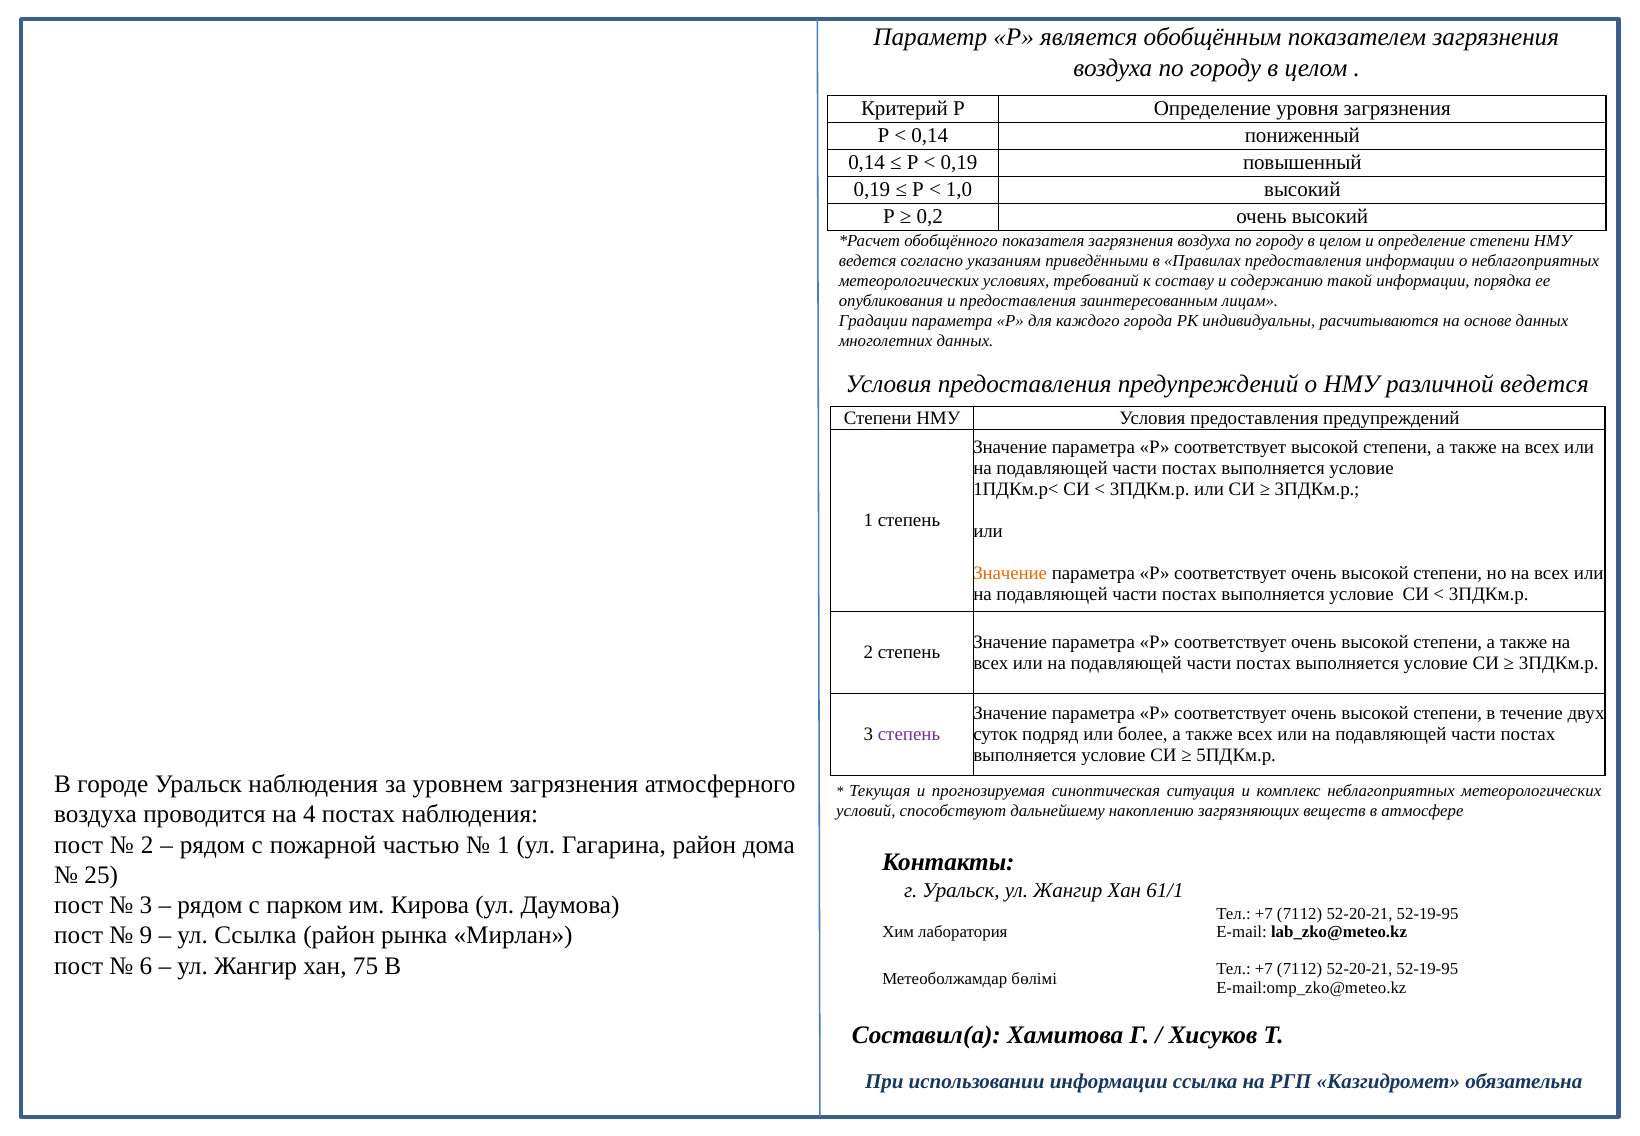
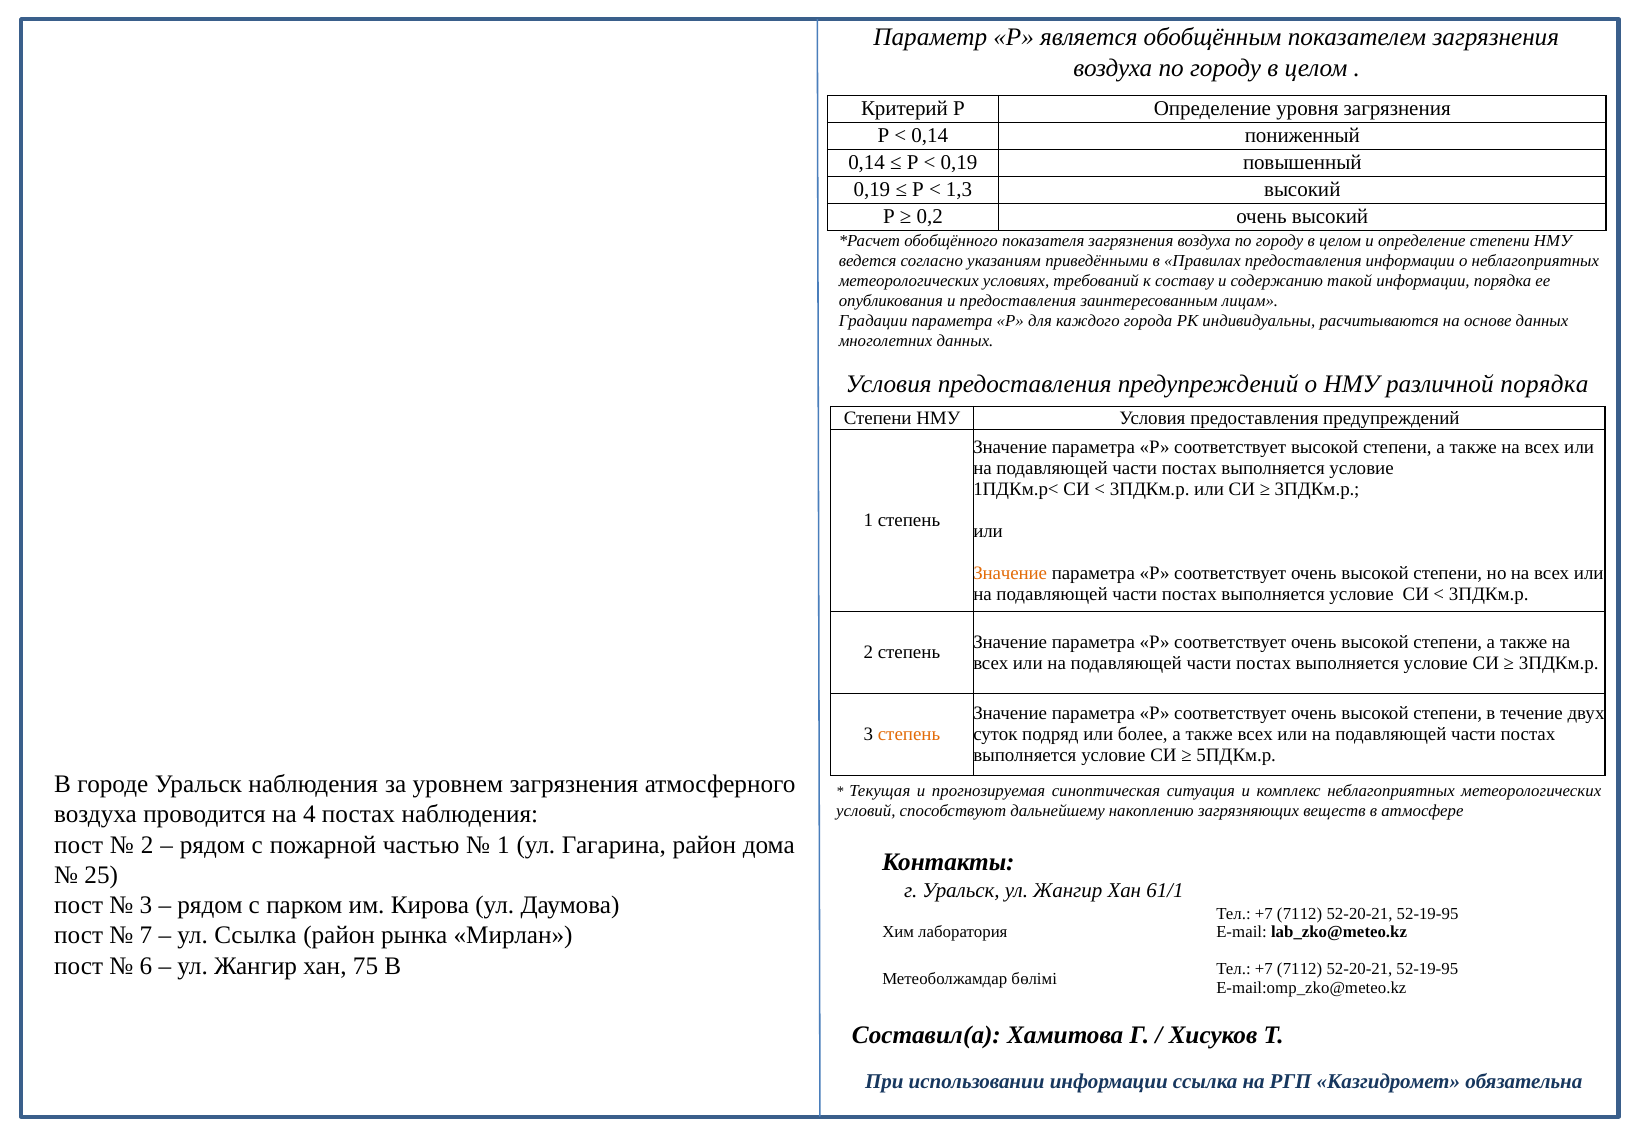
1,0: 1,0 -> 1,3
различной ведется: ведется -> порядка
степень at (909, 734) colour: purple -> orange
9: 9 -> 7
